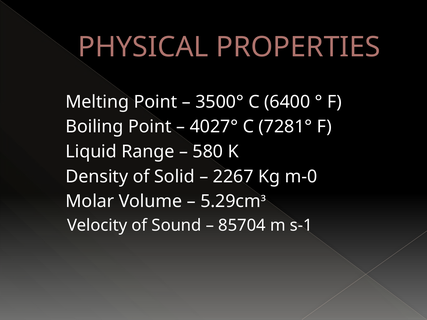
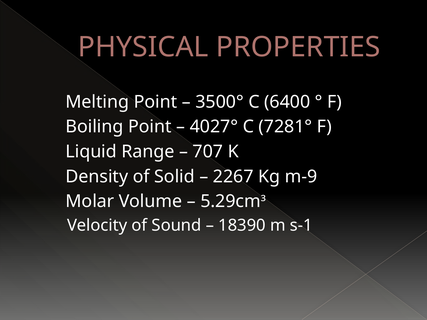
580: 580 -> 707
m-0: m-0 -> m-9
85704: 85704 -> 18390
